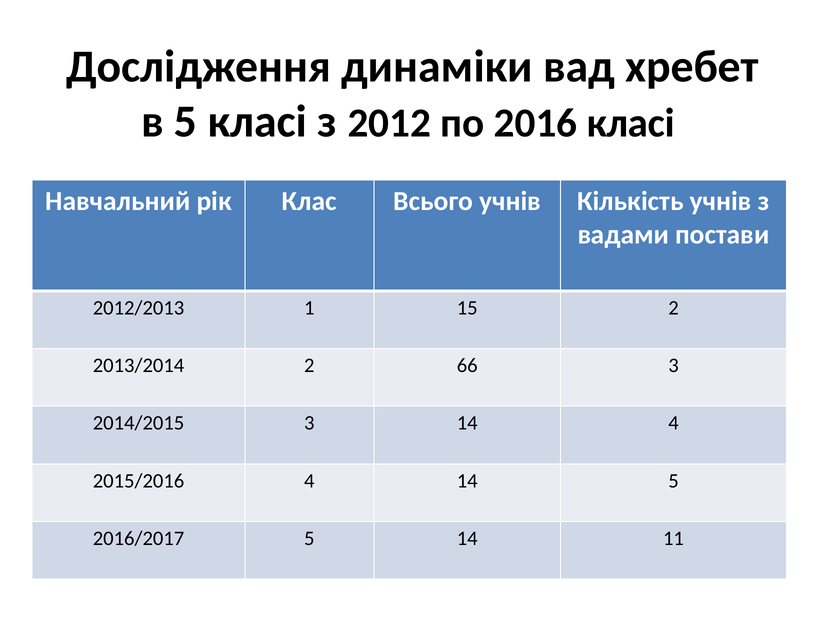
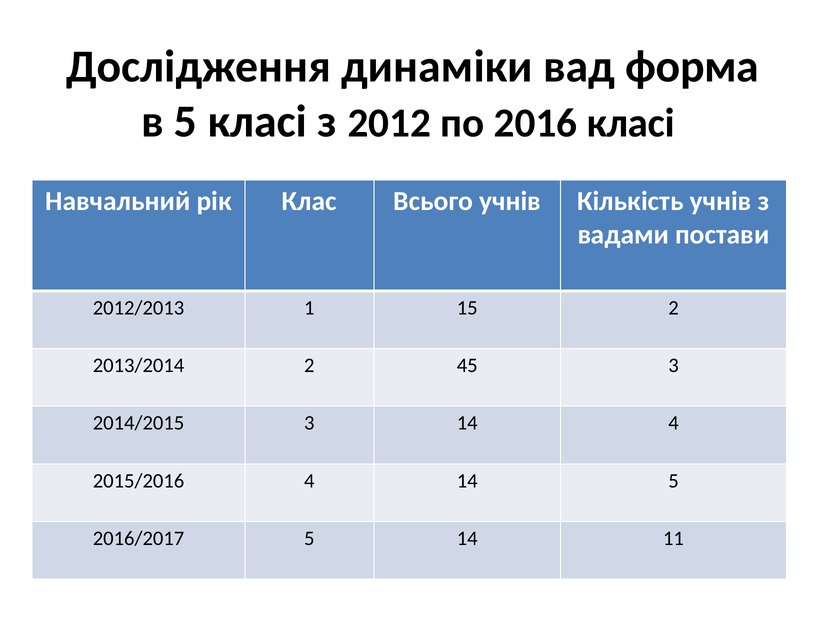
хребет: хребет -> форма
66: 66 -> 45
